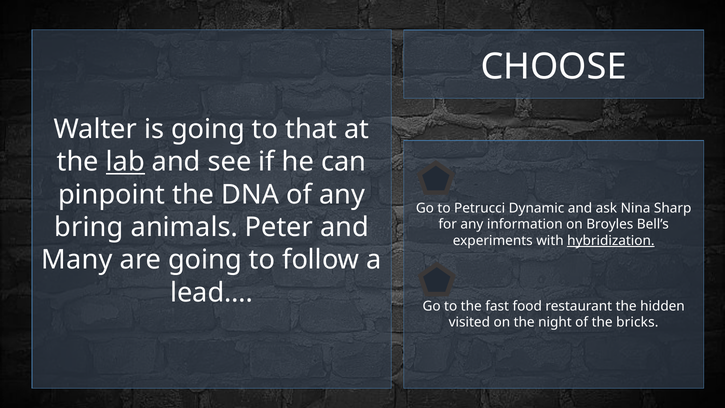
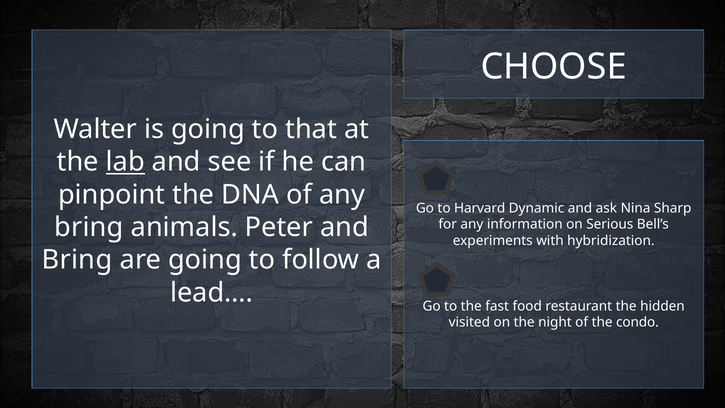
Petrucci: Petrucci -> Harvard
Broyles: Broyles -> Serious
hybridization underline: present -> none
Many at (77, 260): Many -> Bring
bricks: bricks -> condo
